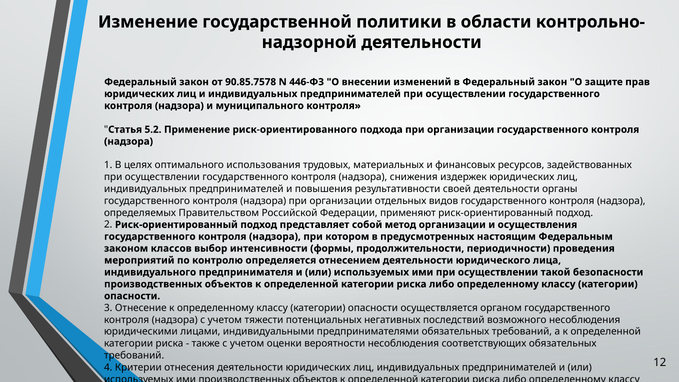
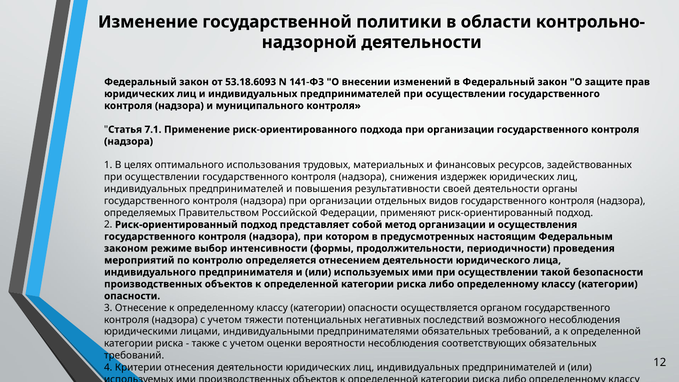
90.85.7578: 90.85.7578 -> 53.18.6093
446-ФЗ: 446-ФЗ -> 141-ФЗ
5.2: 5.2 -> 7.1
классов: классов -> режиме
